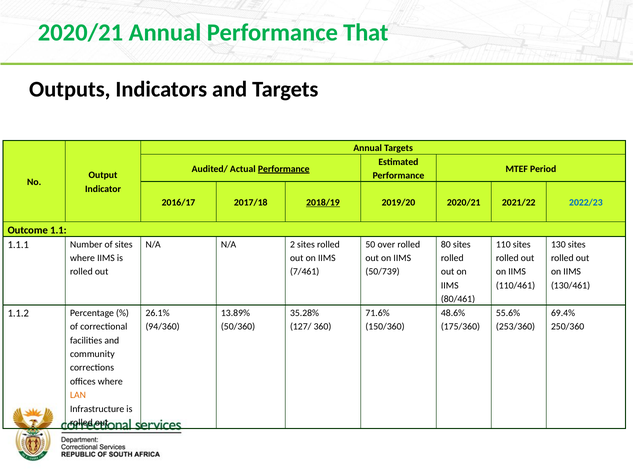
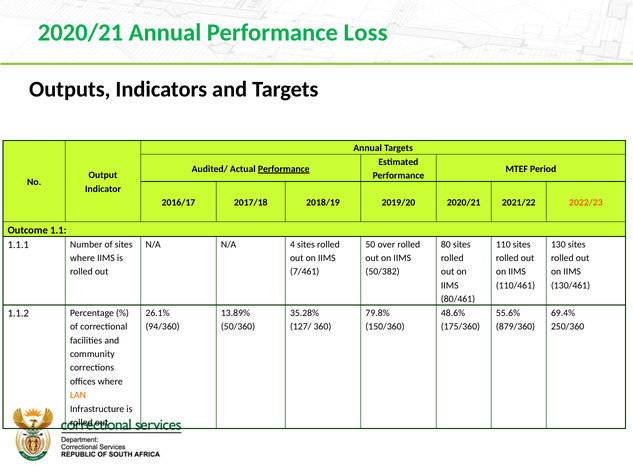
That: That -> Loss
2018/19 underline: present -> none
2022/23 colour: blue -> orange
2: 2 -> 4
50/739: 50/739 -> 50/382
71.6%: 71.6% -> 79.8%
253/360: 253/360 -> 879/360
